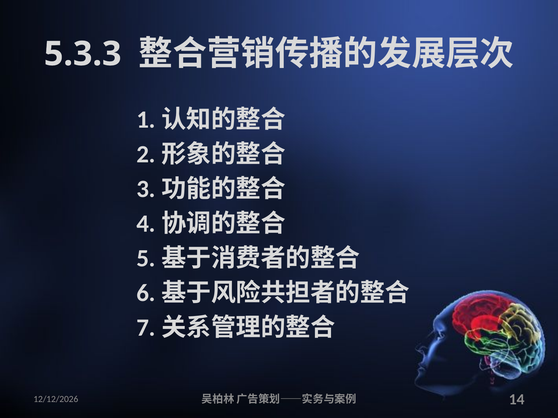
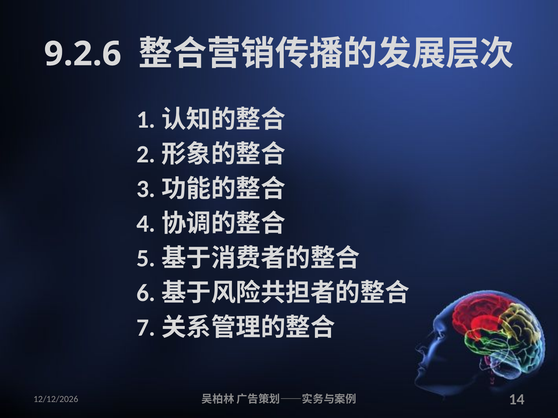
5.3.3: 5.3.3 -> 9.2.6
